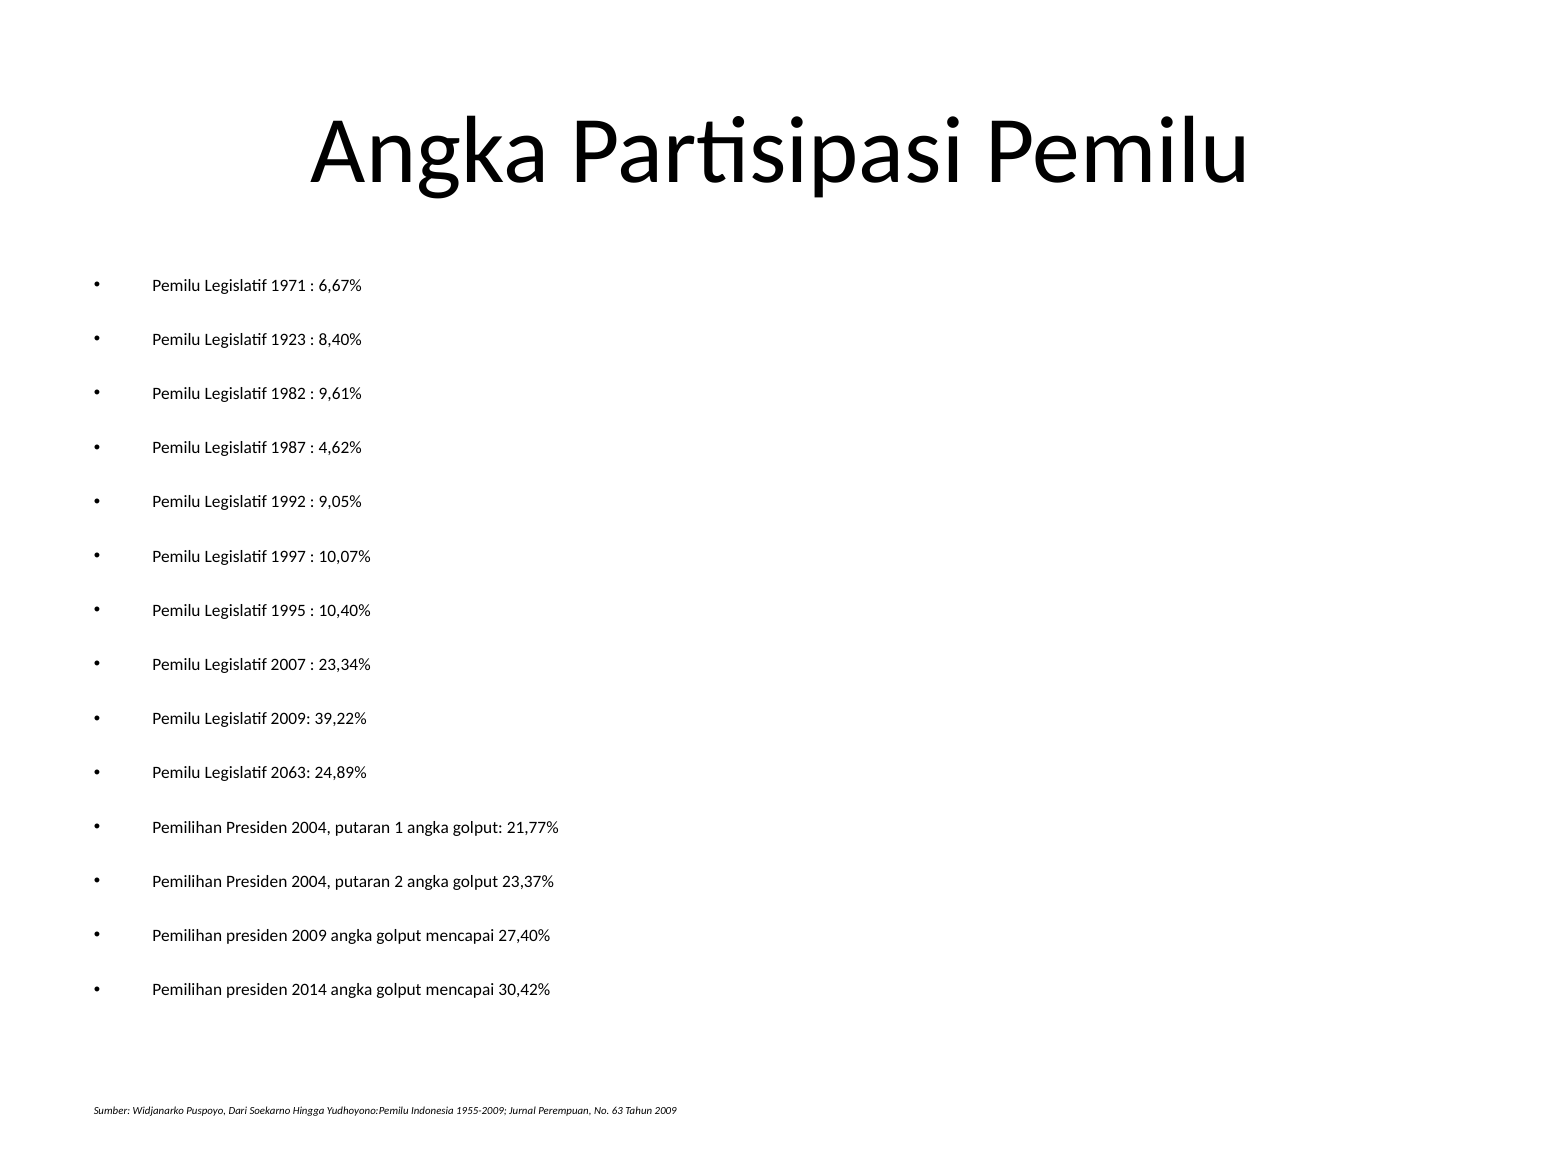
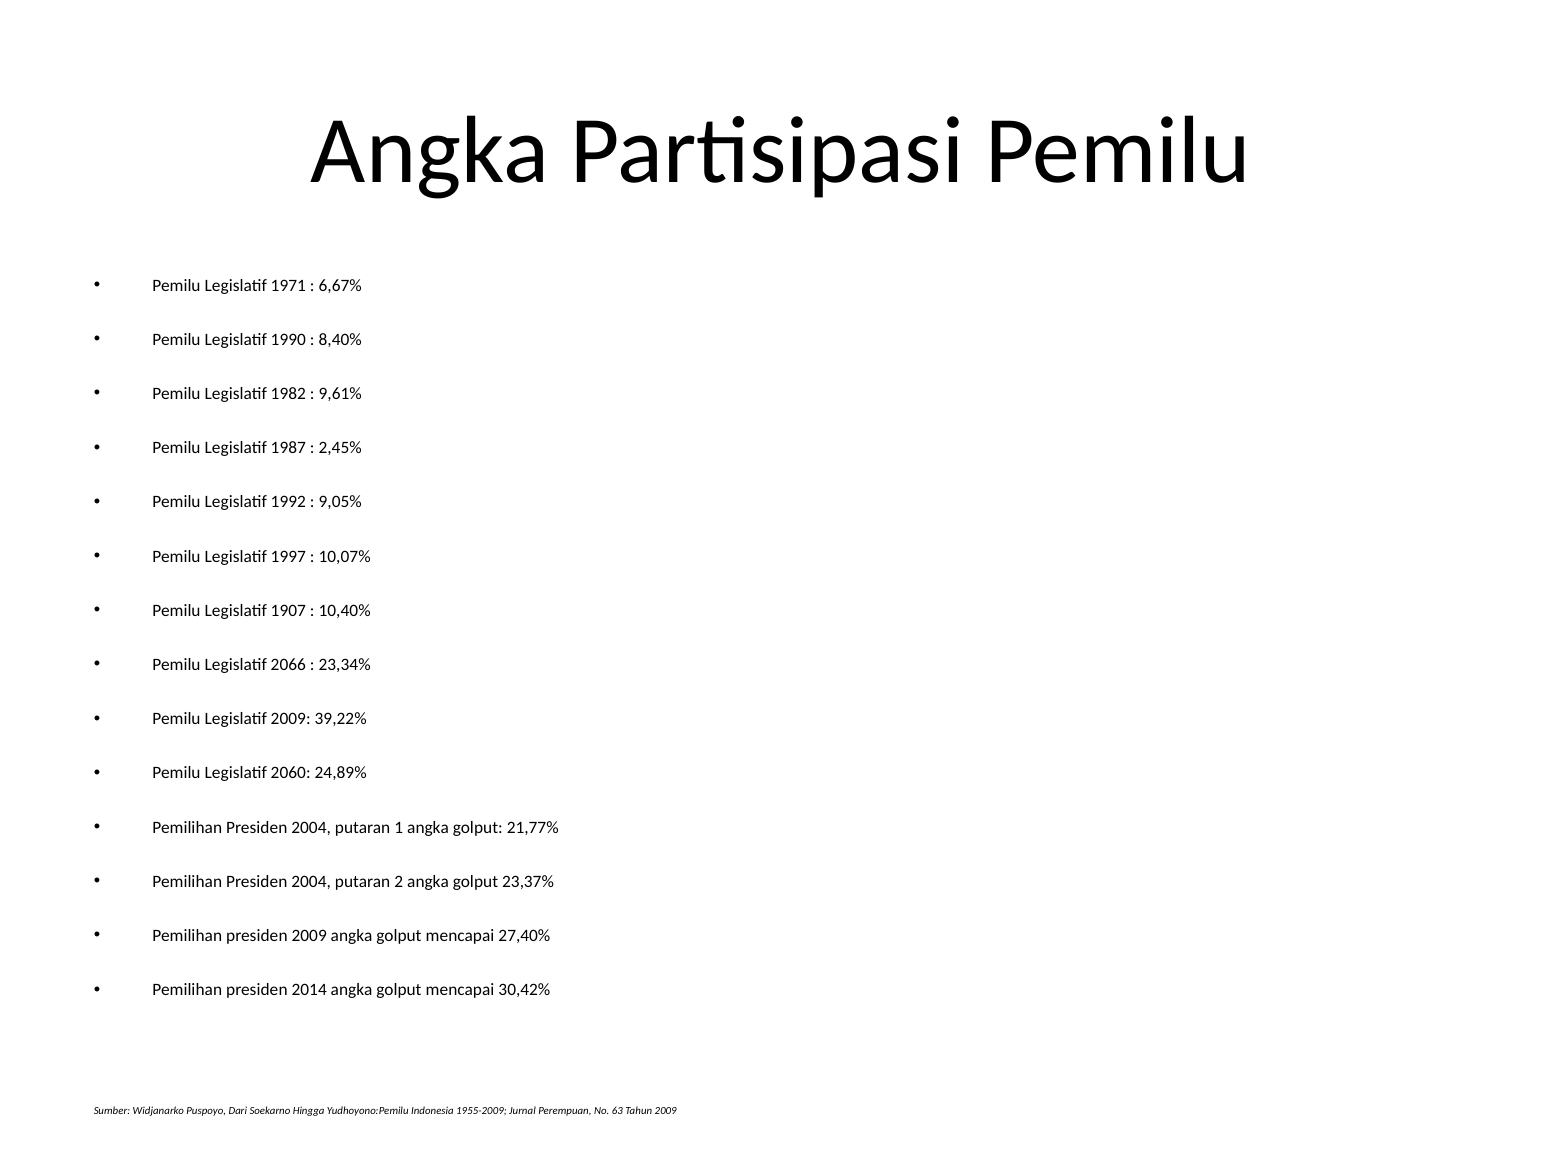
1923: 1923 -> 1990
4,62%: 4,62% -> 2,45%
1995: 1995 -> 1907
2007: 2007 -> 2066
2063: 2063 -> 2060
